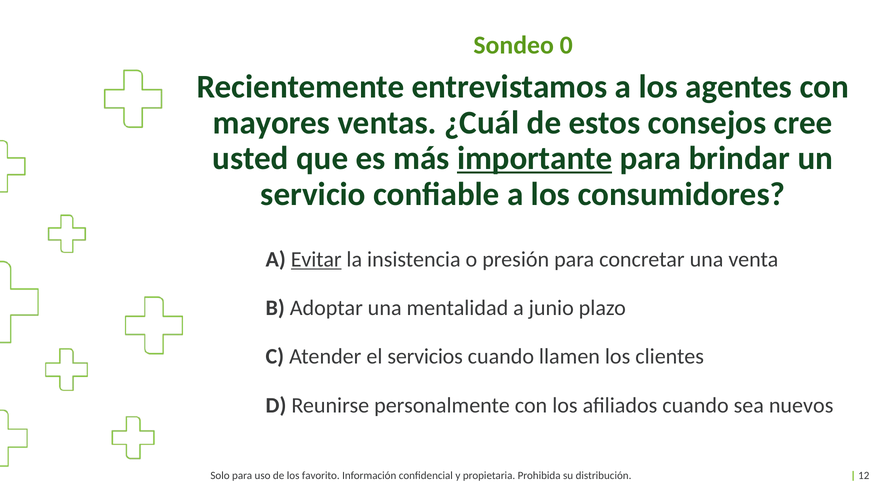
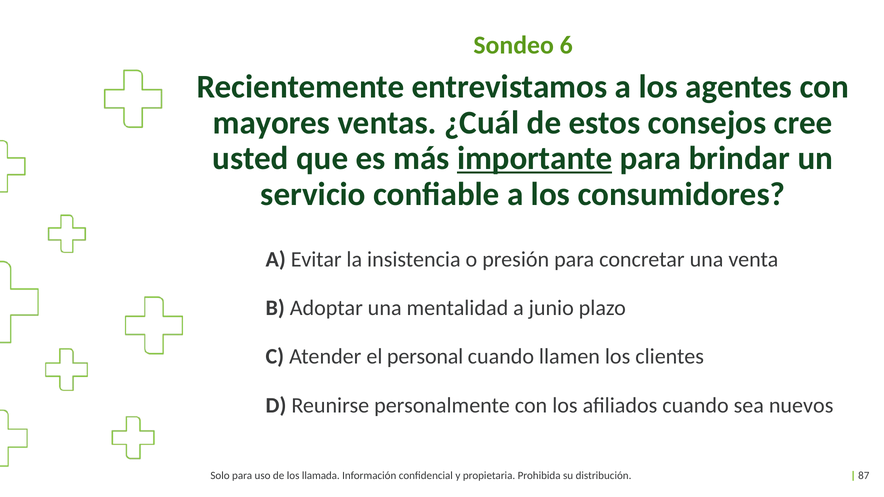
0: 0 -> 6
Evitar underline: present -> none
servicios: servicios -> personal
favorito: favorito -> llamada
12: 12 -> 87
